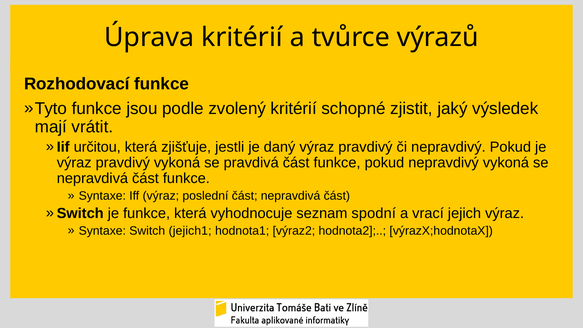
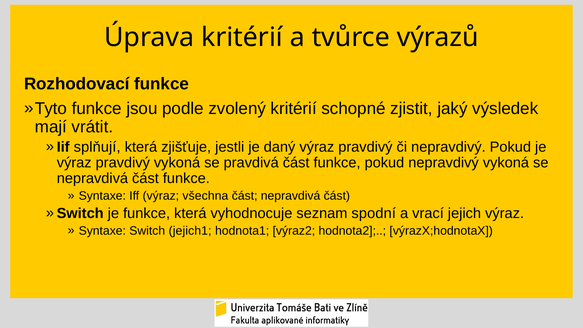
určitou: určitou -> splňují
poslední: poslední -> všechna
